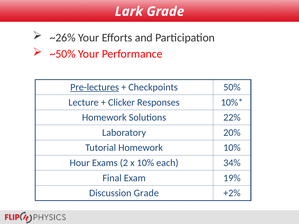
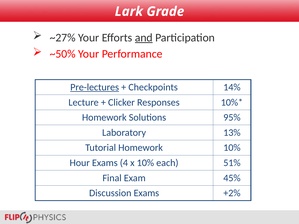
~26%: ~26% -> ~27%
and underline: none -> present
50%: 50% -> 14%
22%: 22% -> 95%
20%: 20% -> 13%
2: 2 -> 4
34%: 34% -> 51%
19%: 19% -> 45%
Discussion Grade: Grade -> Exams
